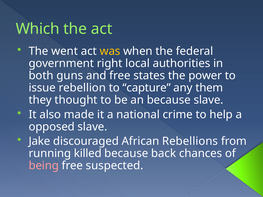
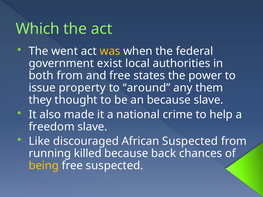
right: right -> exist
both guns: guns -> from
rebellion: rebellion -> property
capture: capture -> around
opposed: opposed -> freedom
Jake: Jake -> Like
African Rebellions: Rebellions -> Suspected
being colour: pink -> yellow
